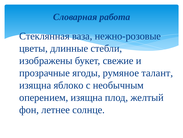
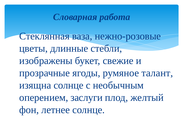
изящна яблоко: яблоко -> солнце
оперением изящна: изящна -> заслуги
